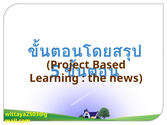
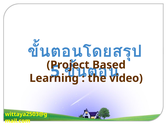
news: news -> video
